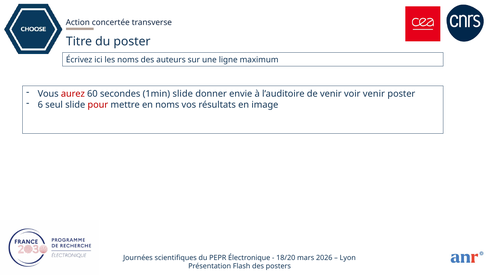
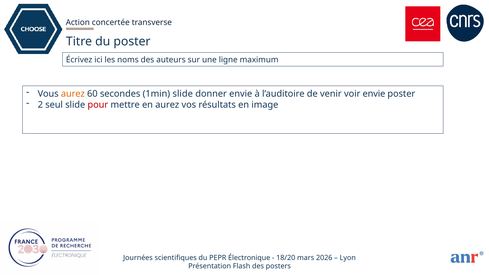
aurez at (73, 94) colour: red -> orange
voir venir: venir -> envie
6: 6 -> 2
en noms: noms -> aurez
